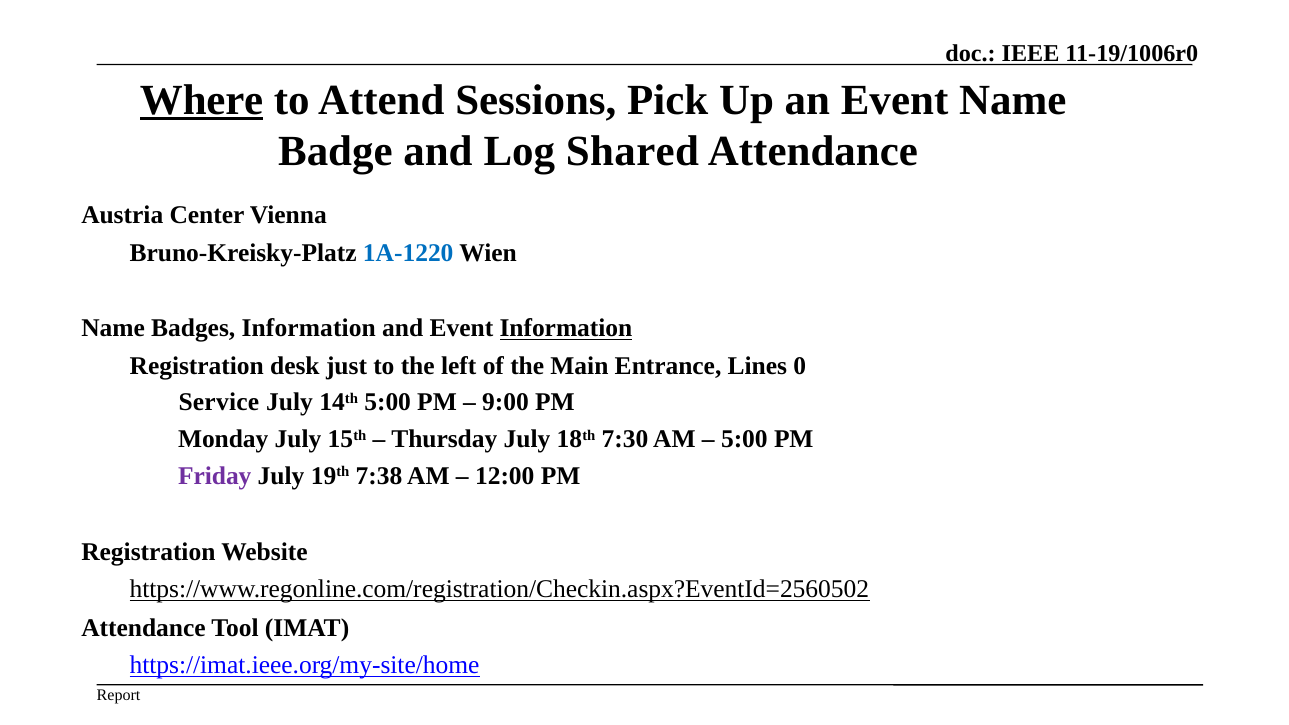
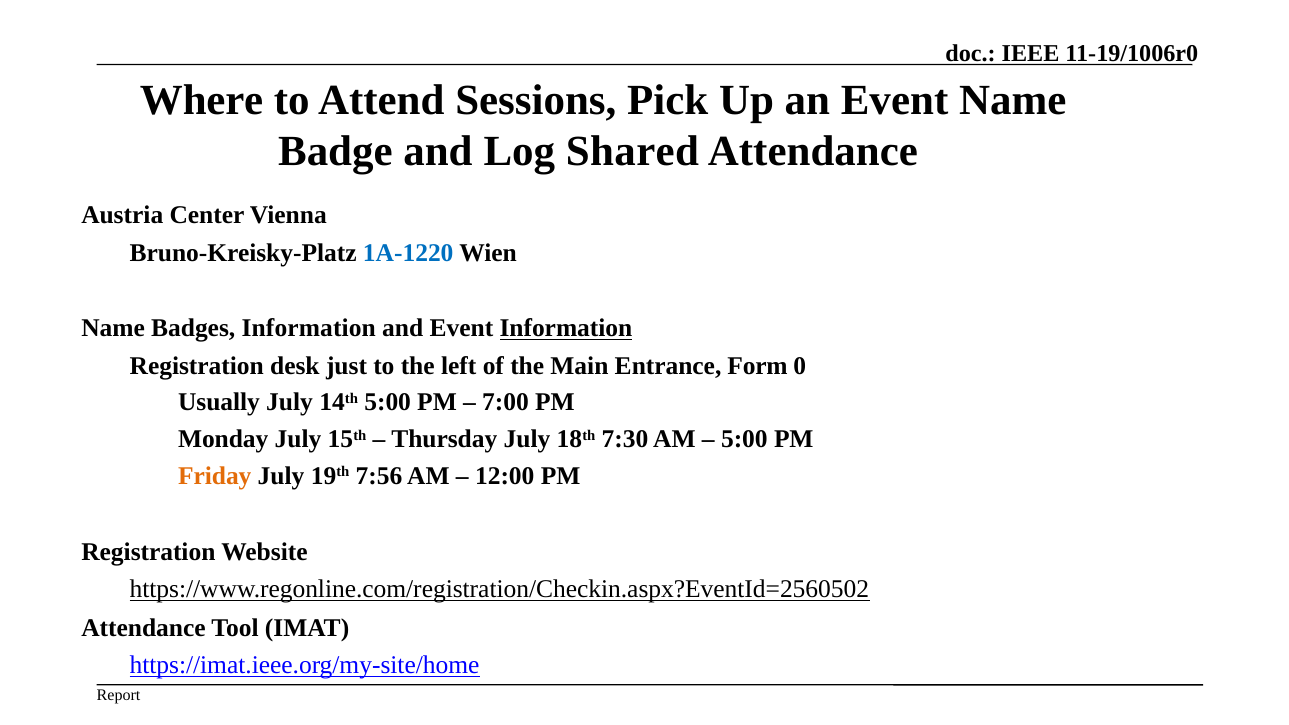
Where underline: present -> none
Lines: Lines -> Form
Service: Service -> Usually
9:00: 9:00 -> 7:00
Friday colour: purple -> orange
7:38: 7:38 -> 7:56
